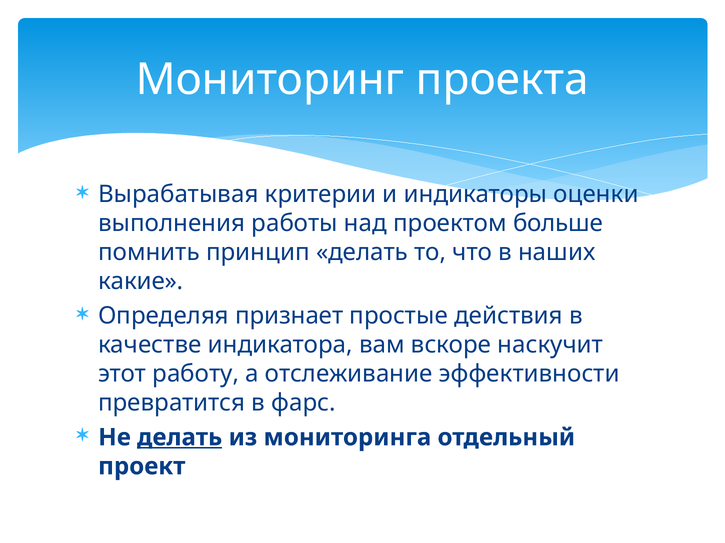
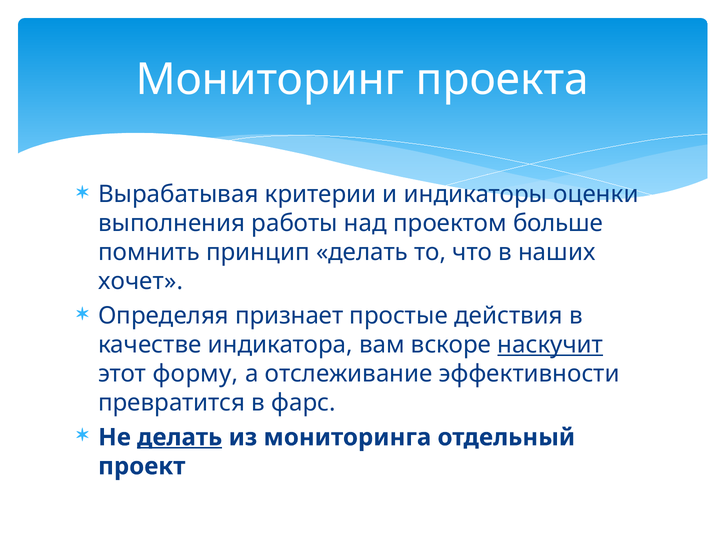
какие: какие -> хочет
наскучит underline: none -> present
работу: работу -> форму
